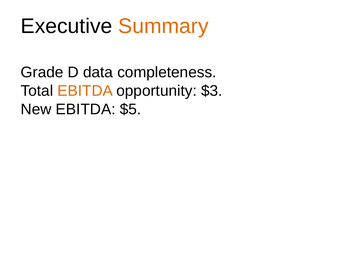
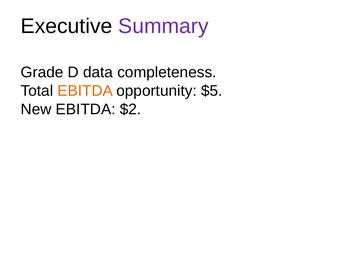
Summary colour: orange -> purple
$3: $3 -> $5
$5: $5 -> $2
